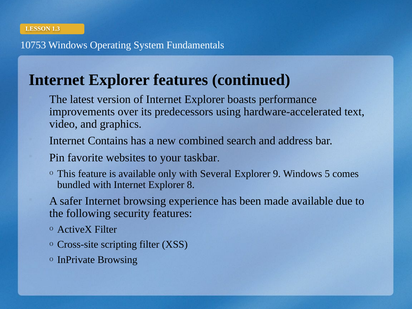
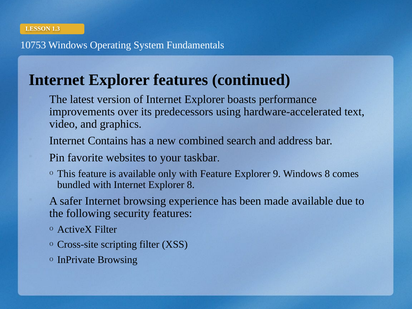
with Several: Several -> Feature
Windows 5: 5 -> 8
